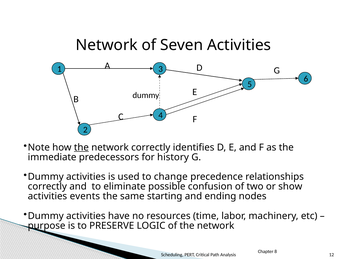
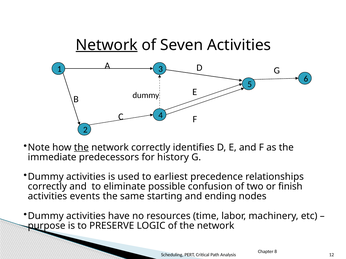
Network at (107, 45) underline: none -> present
change: change -> earliest
show: show -> finish
